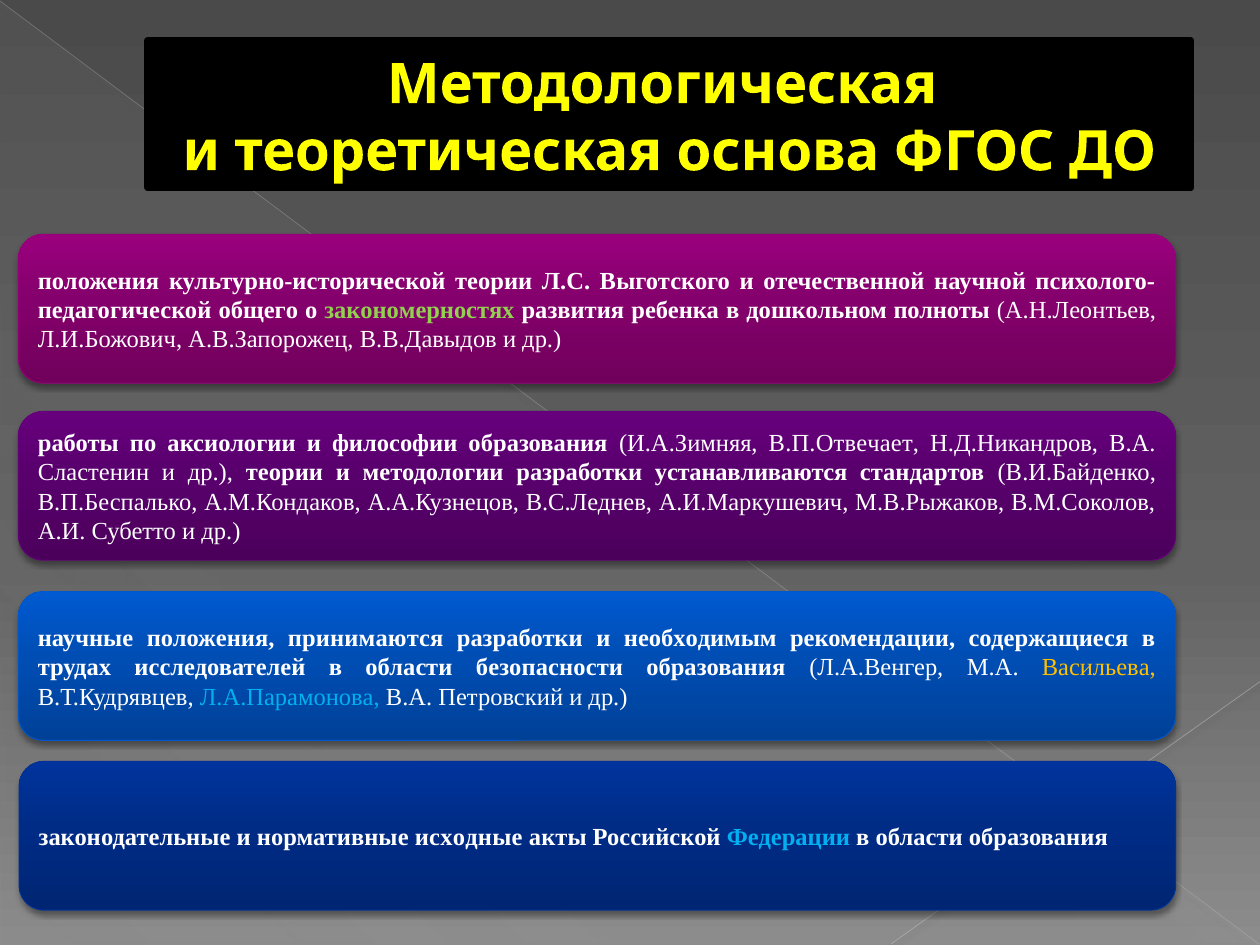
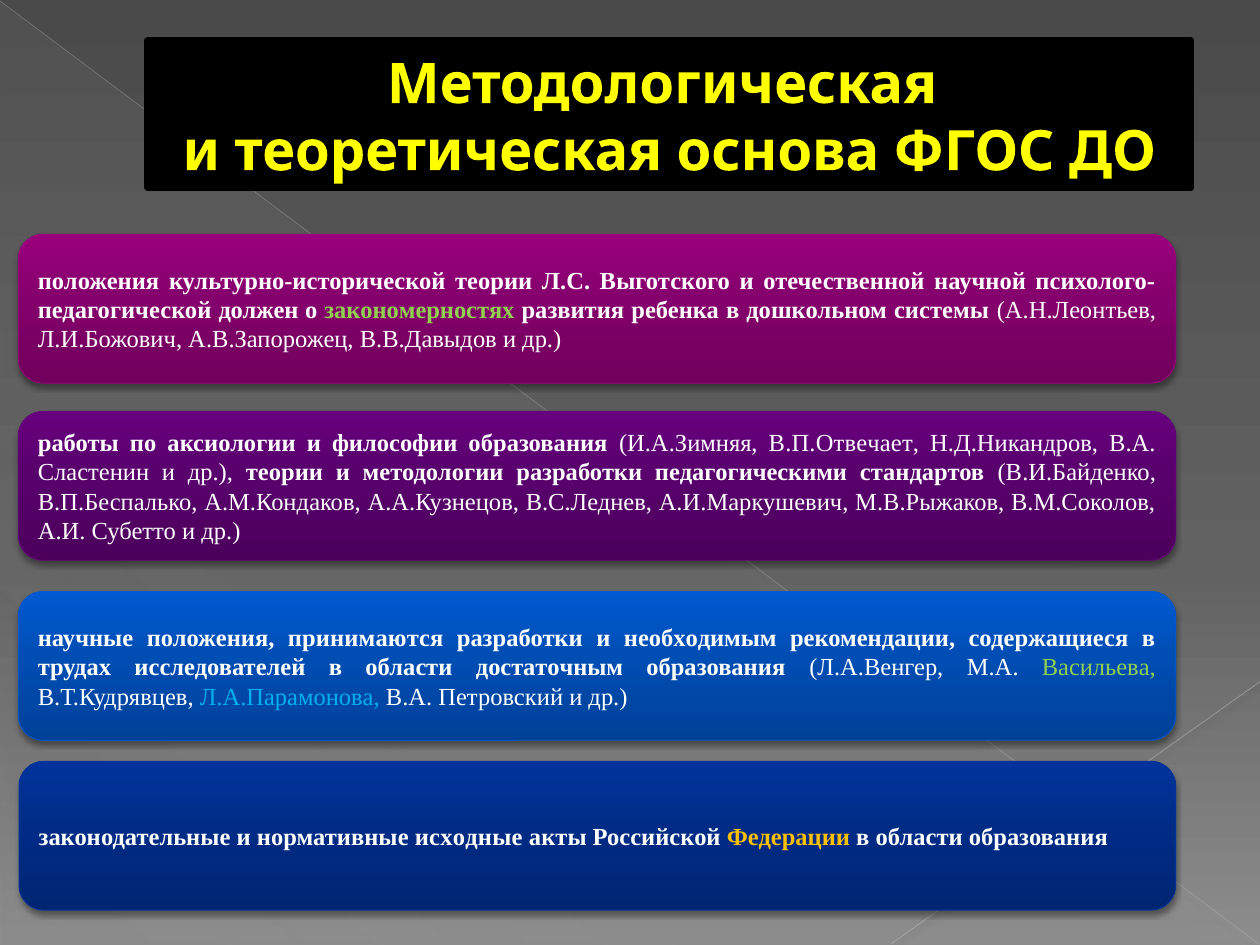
общего: общего -> должен
полноты: полноты -> системы
устанавливаются: устанавливаются -> педагогическими
безопасности: безопасности -> достаточным
Васильева colour: yellow -> light green
Федерации colour: light blue -> yellow
